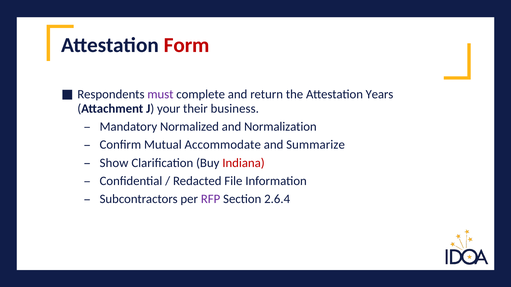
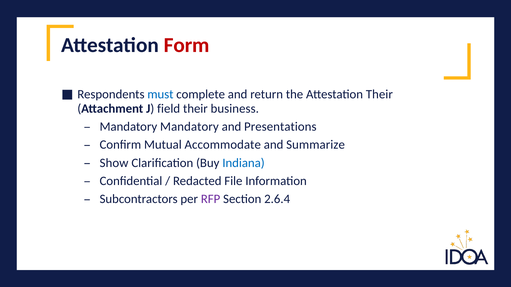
must colour: purple -> blue
Attestation Years: Years -> Their
your: your -> field
Mandatory Normalized: Normalized -> Mandatory
Normalization: Normalization -> Presentations
Indiana colour: red -> blue
